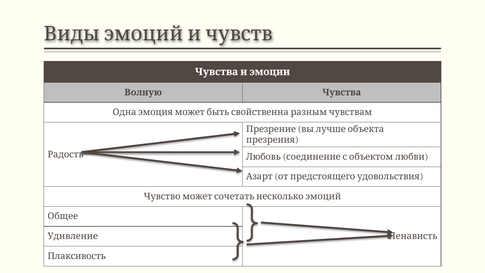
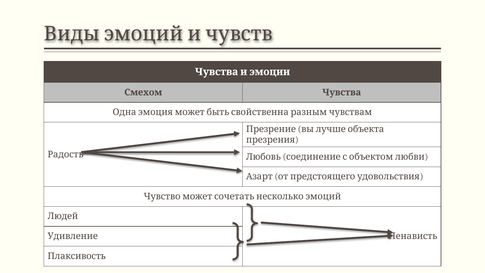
Волную: Волную -> Смехом
Общее: Общее -> Людей
